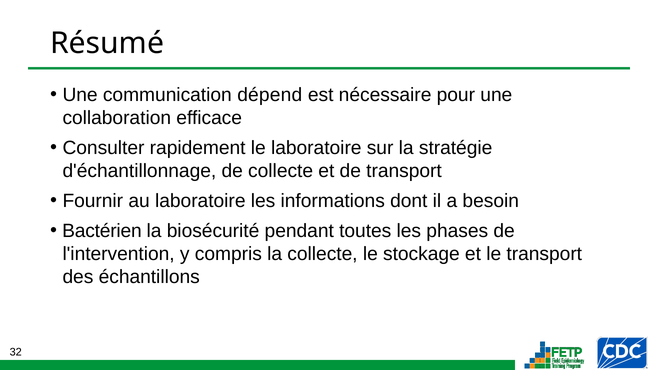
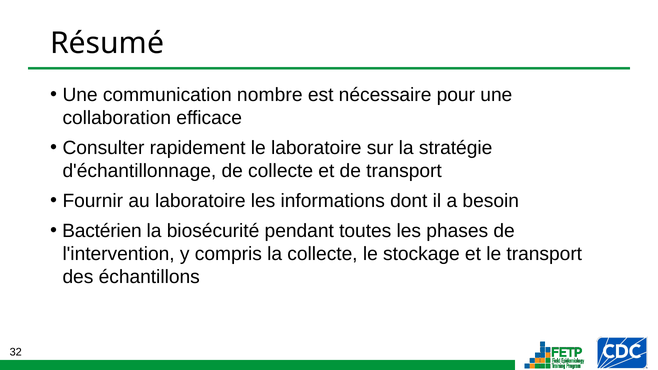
dépend: dépend -> nombre
